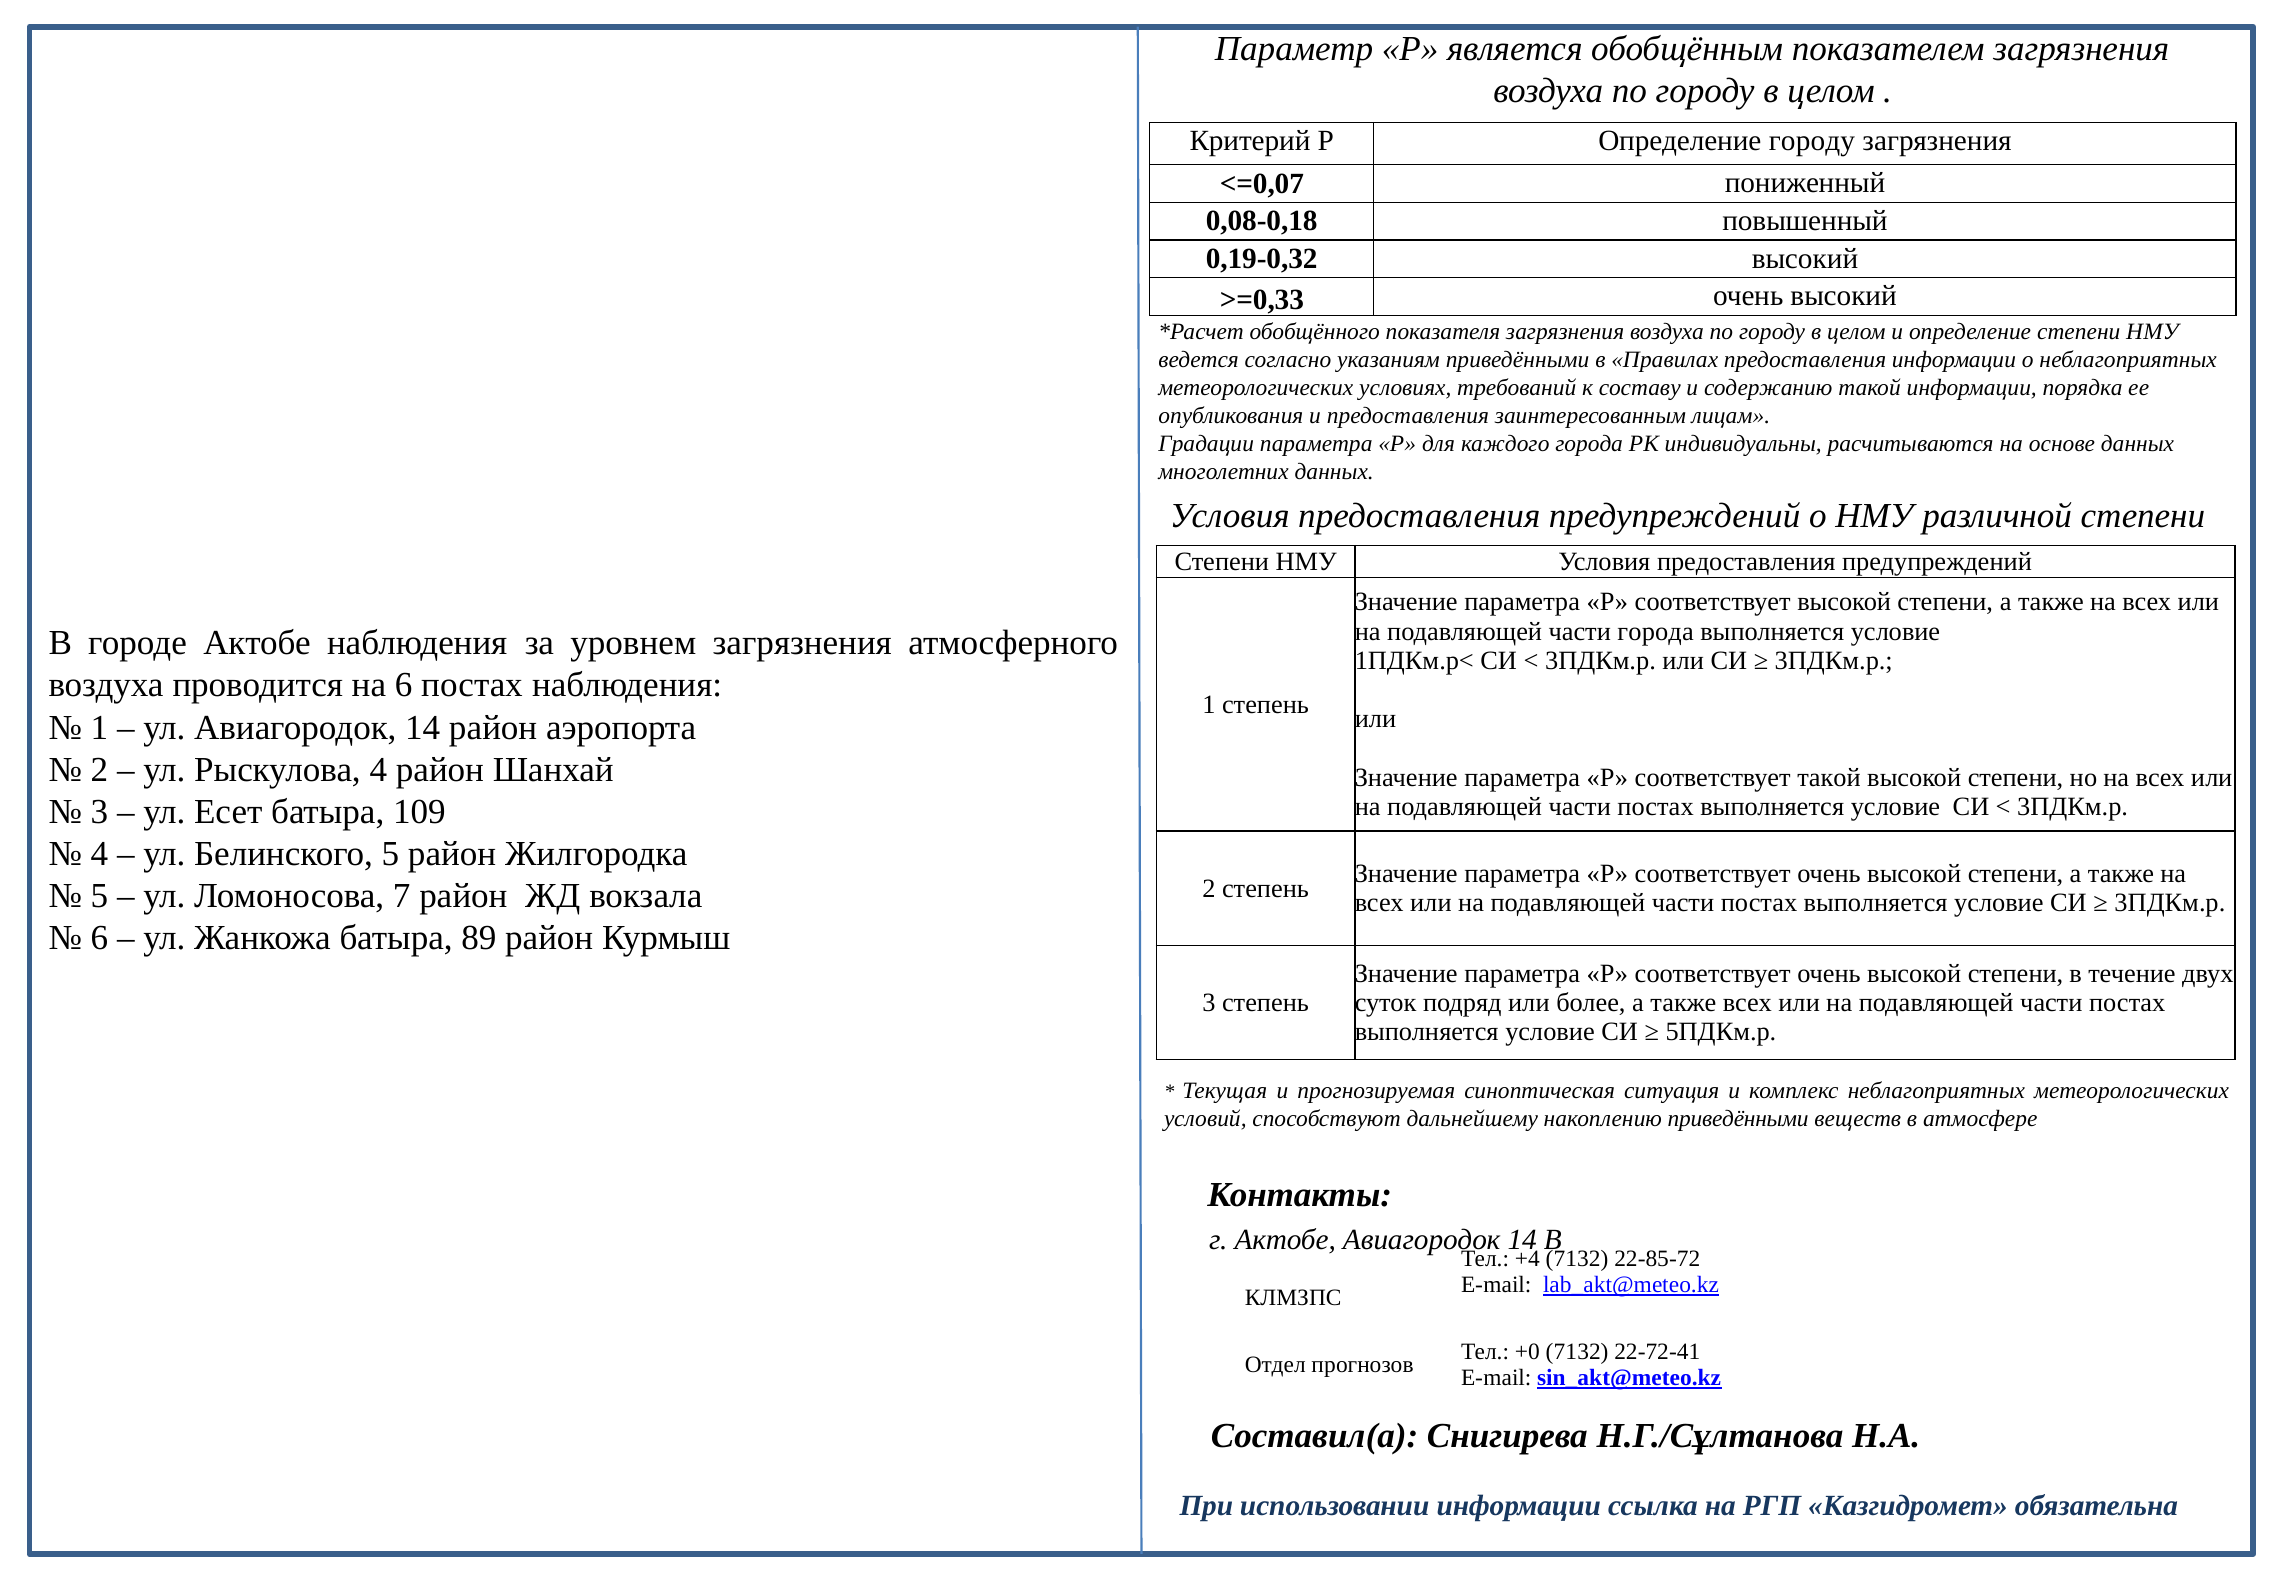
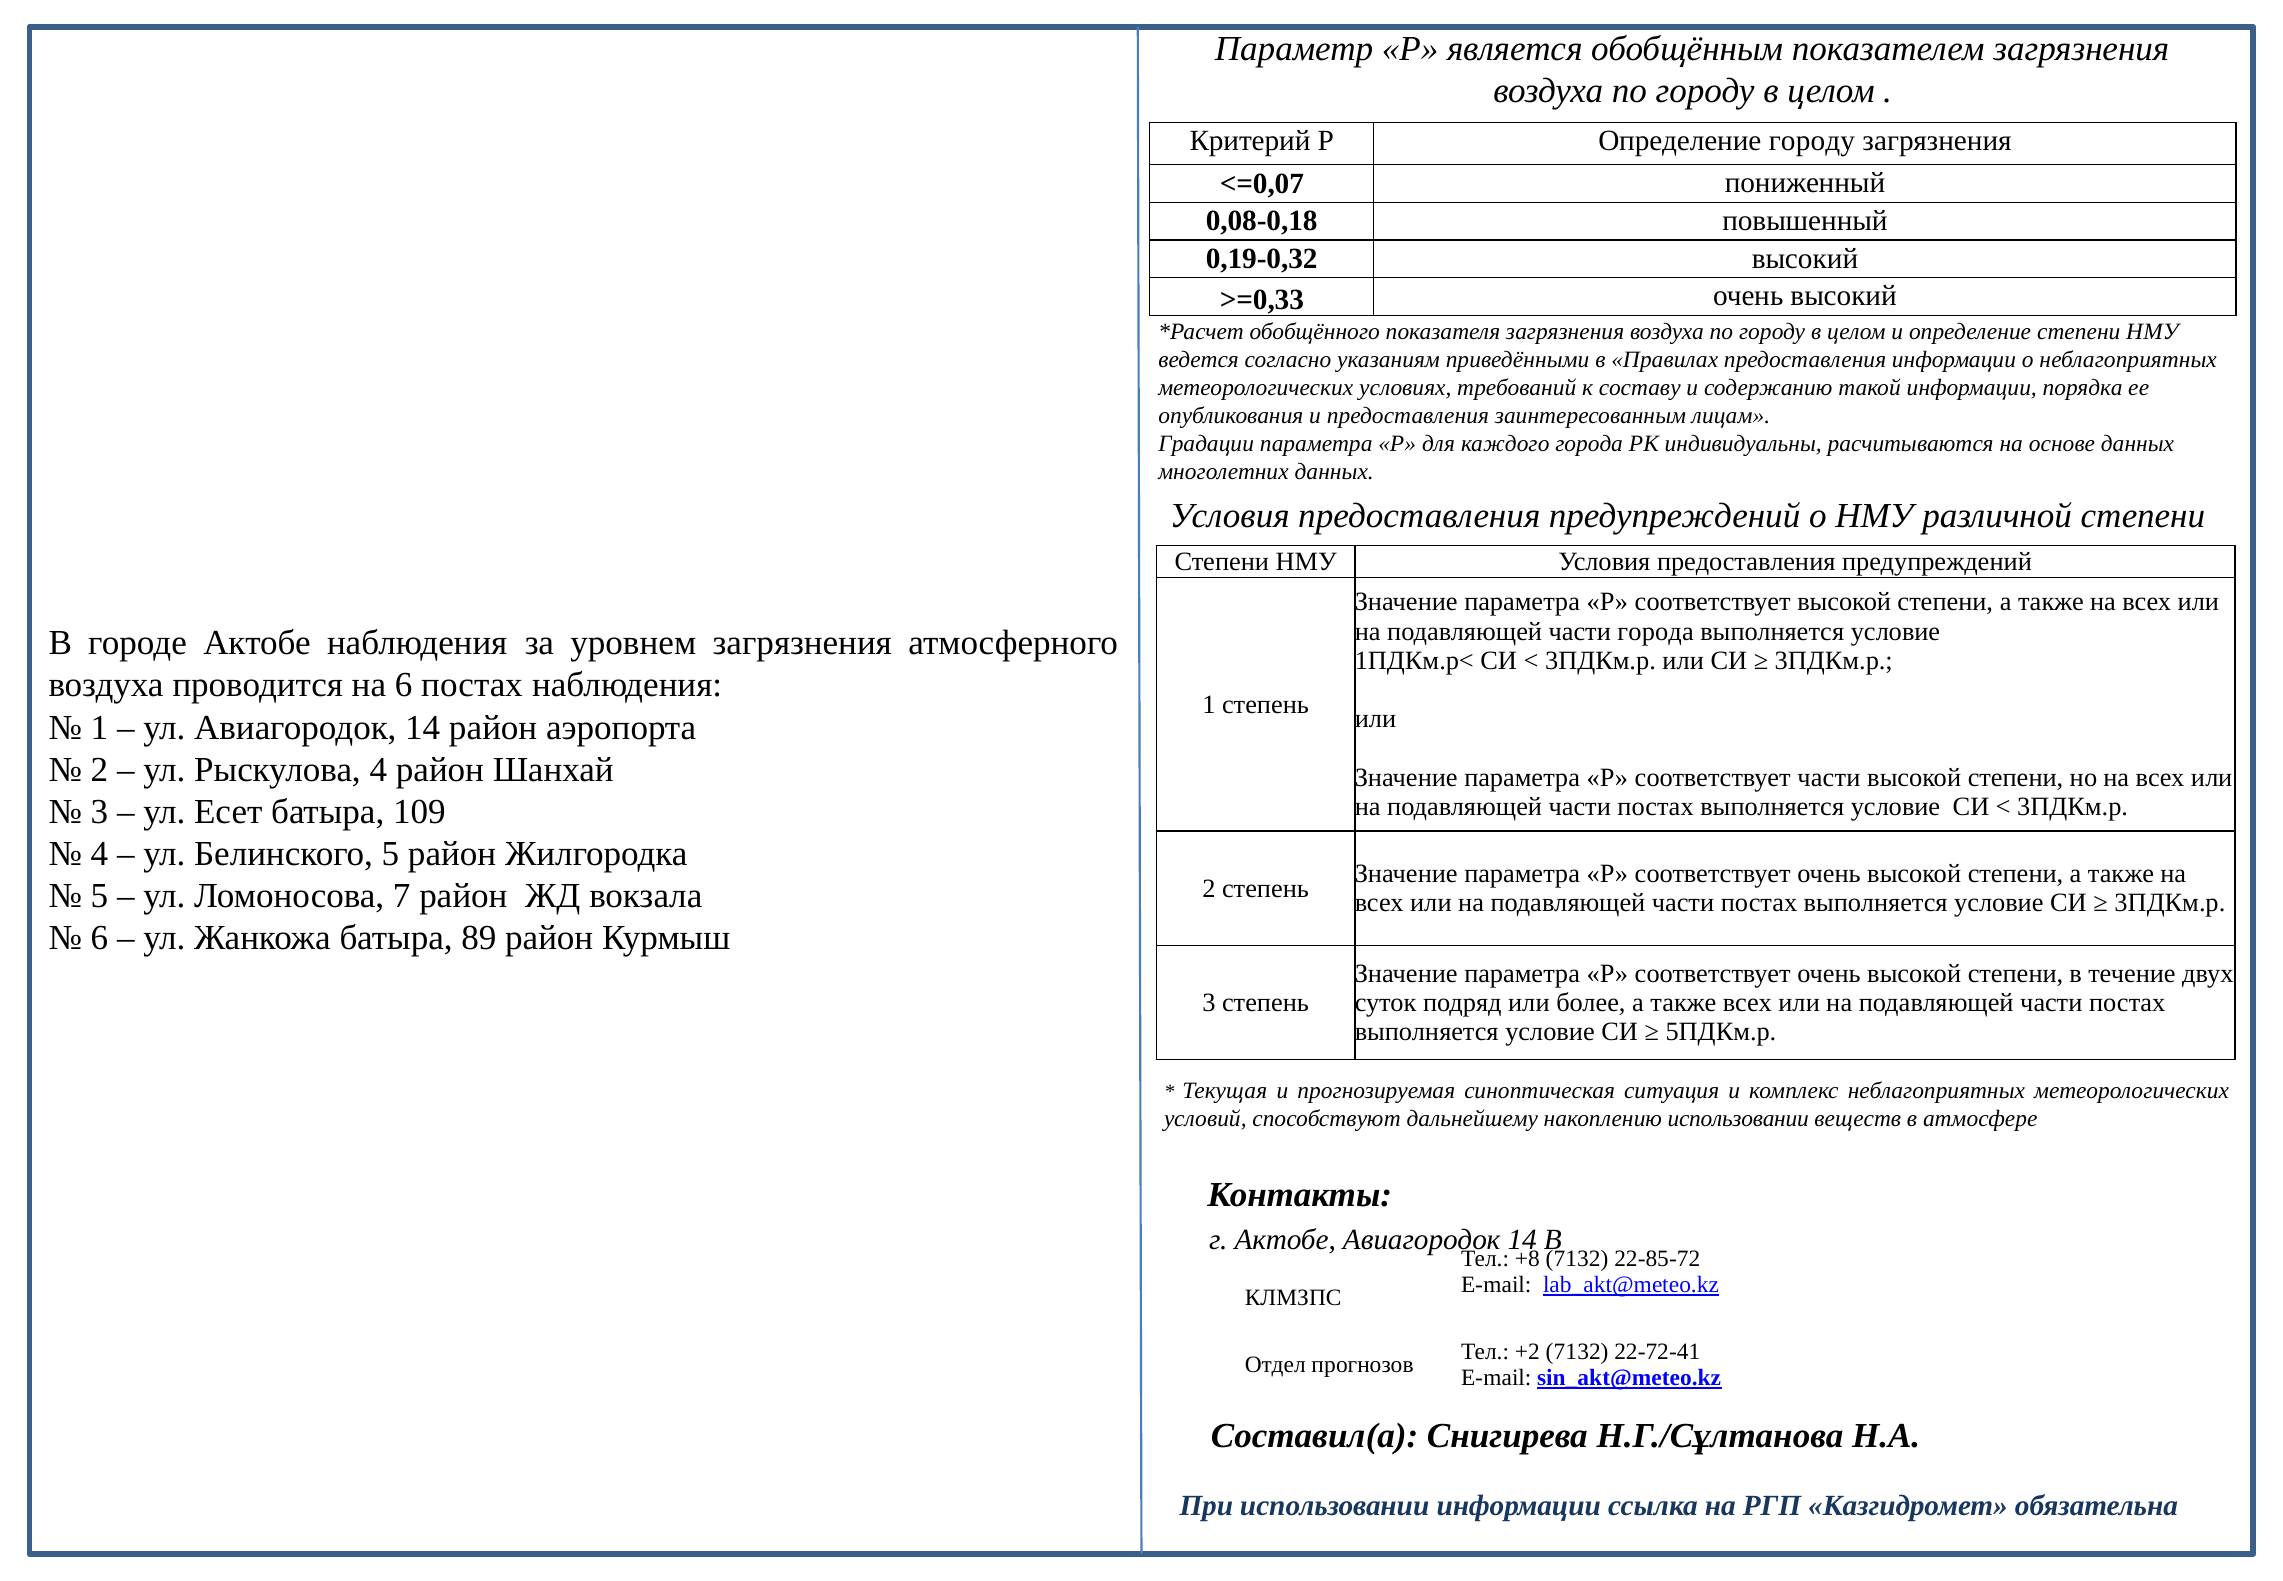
соответствует такой: такой -> части
накоплению приведёнными: приведёнными -> использовании
+4: +4 -> +8
+0: +0 -> +2
